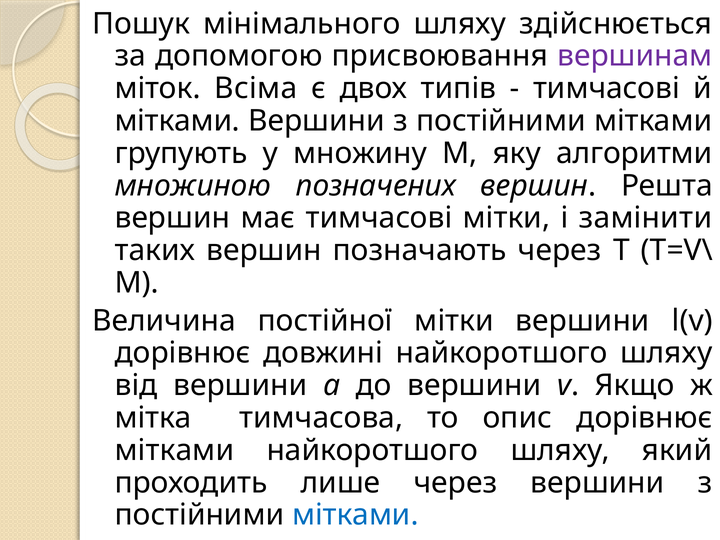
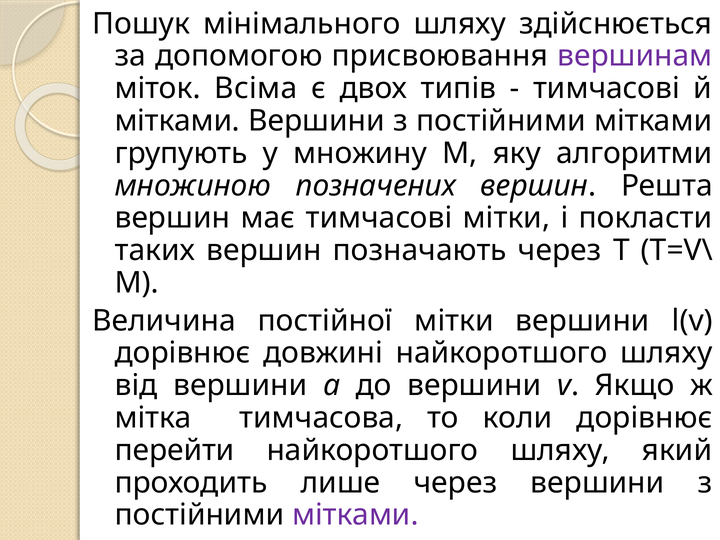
замінити: замінити -> покласти
опис: опис -> коли
мітками at (174, 450): мітками -> перейти
мітками at (355, 515) colour: blue -> purple
